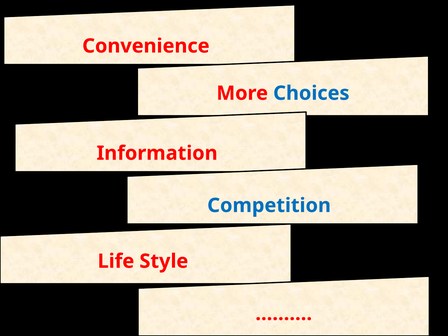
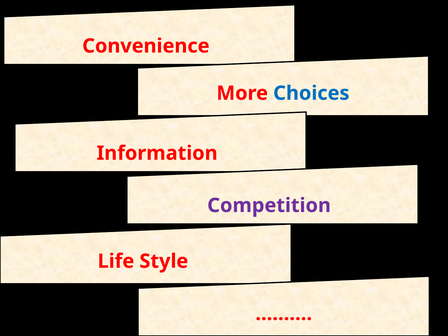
Competition colour: blue -> purple
